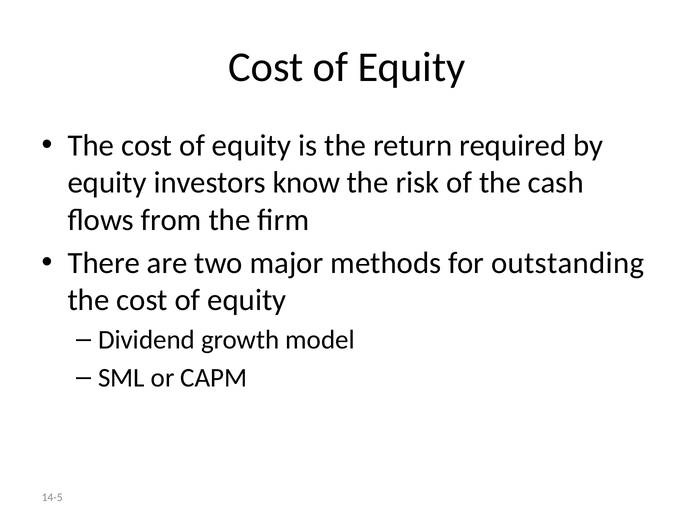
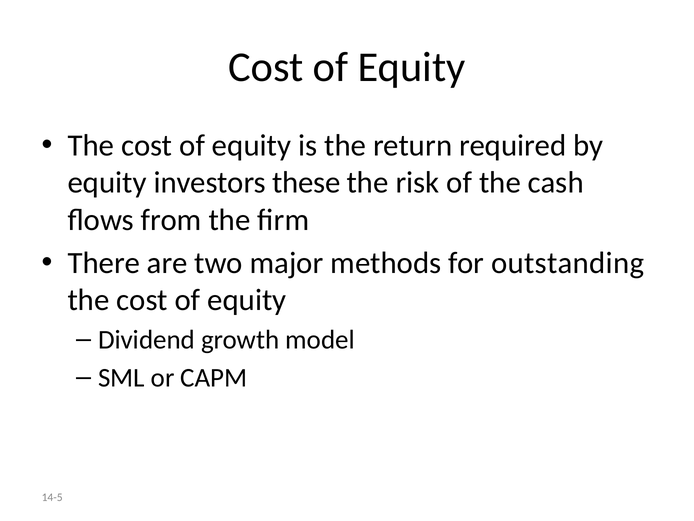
know: know -> these
